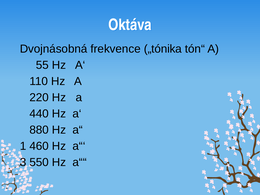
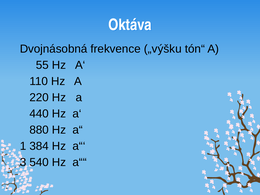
„tónika: „tónika -> „výšku
460: 460 -> 384
550: 550 -> 540
